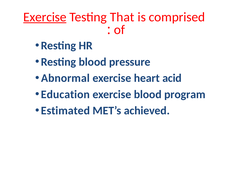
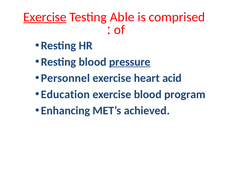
That: That -> Able
pressure underline: none -> present
Abnormal: Abnormal -> Personnel
Estimated: Estimated -> Enhancing
